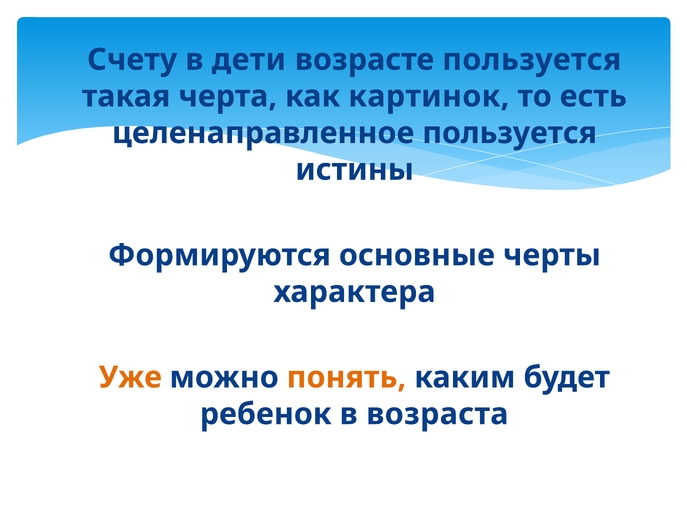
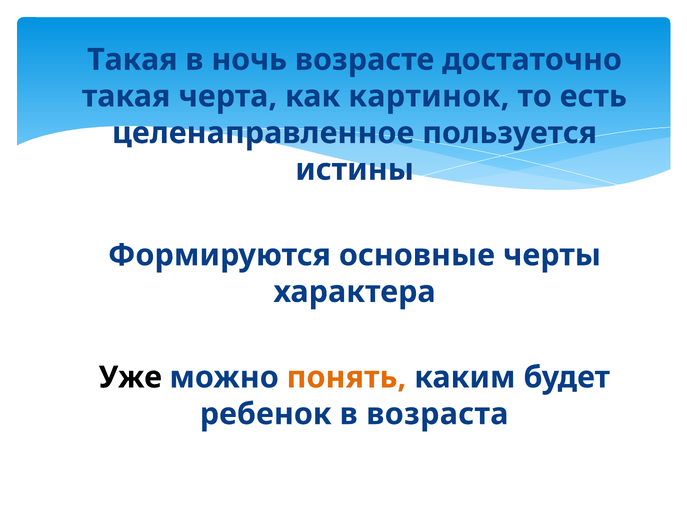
Счету at (132, 60): Счету -> Такая
дети: дети -> ночь
возрасте пользуется: пользуется -> достаточно
Уже colour: orange -> black
